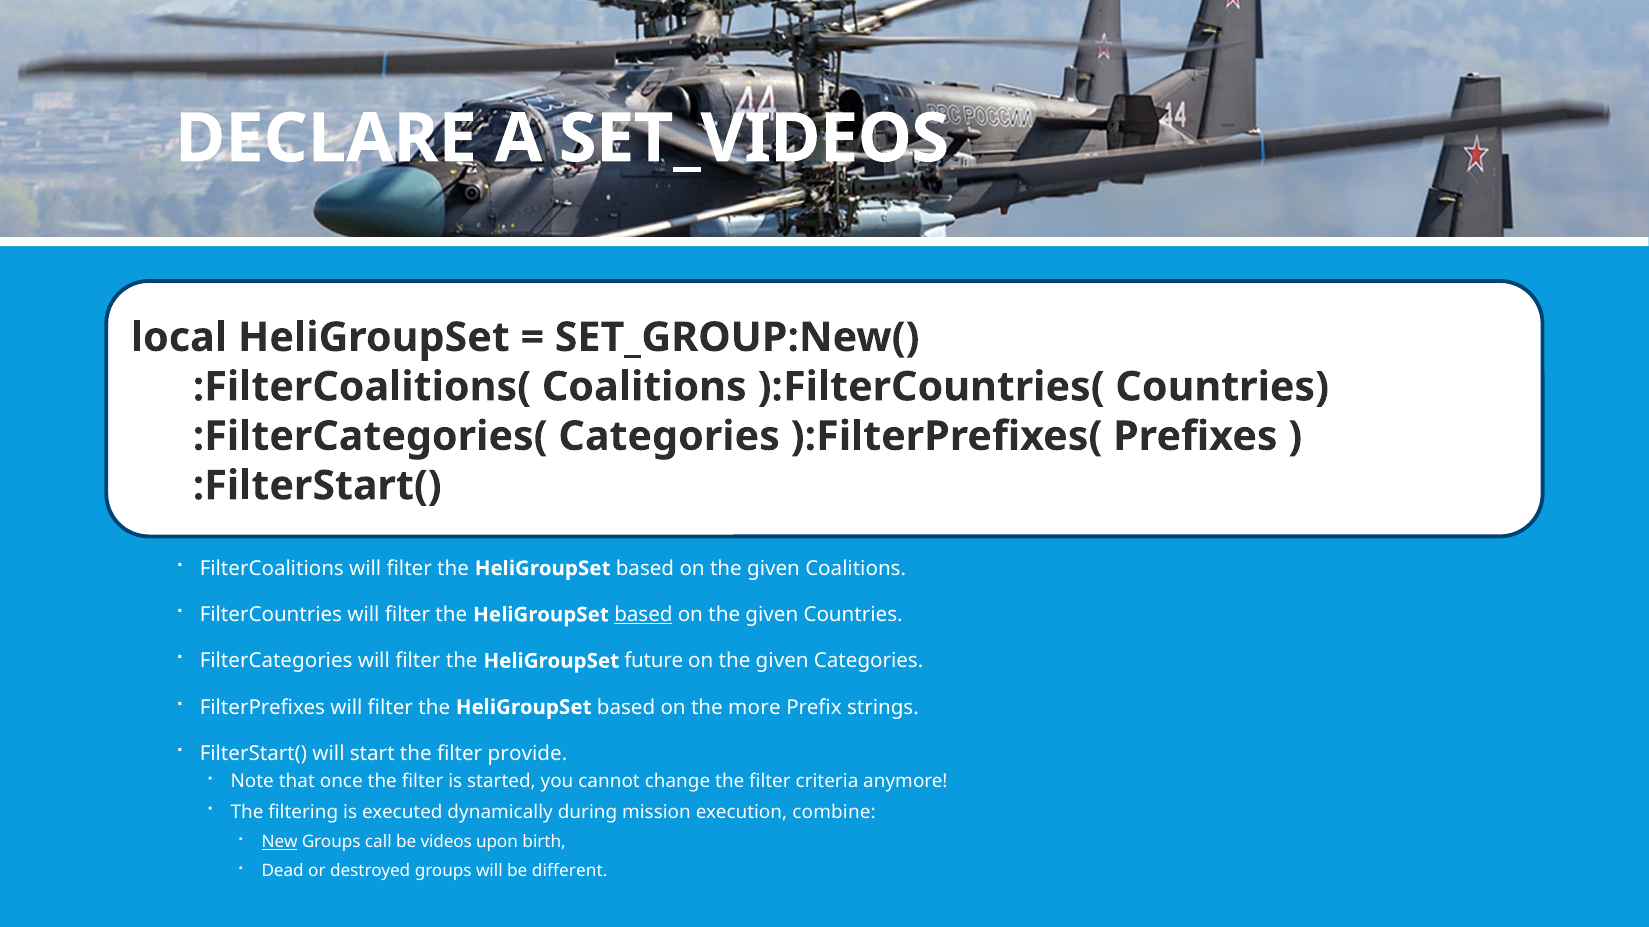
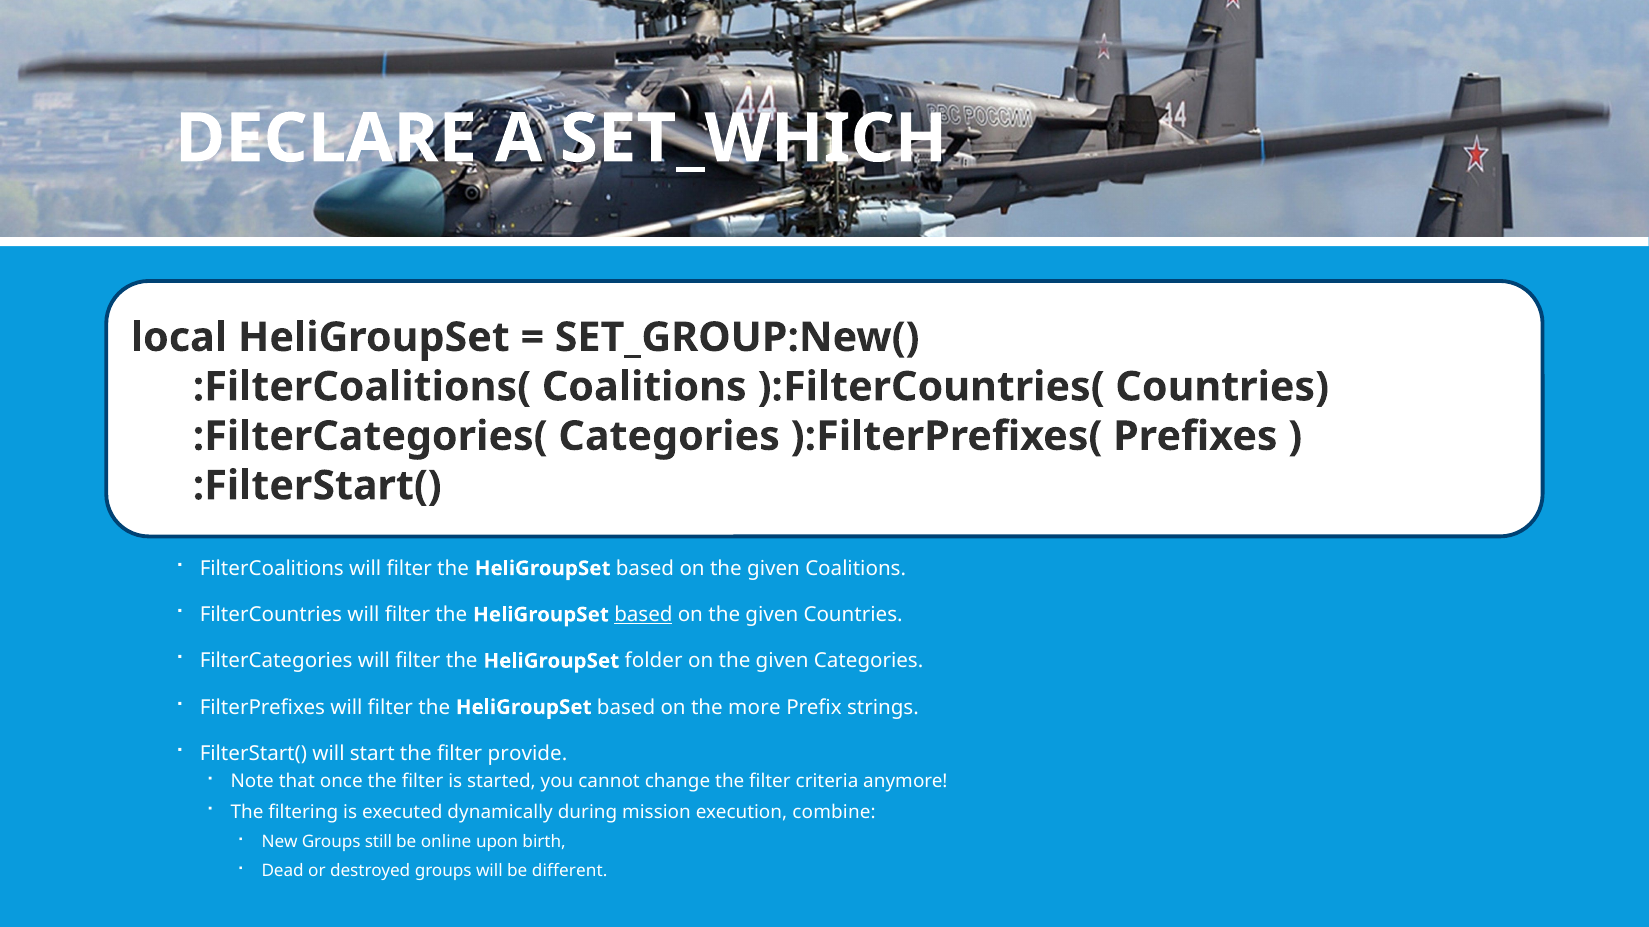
SET_VIDEOS: SET_VIDEOS -> SET_WHICH
future: future -> folder
New underline: present -> none
call: call -> still
videos: videos -> online
